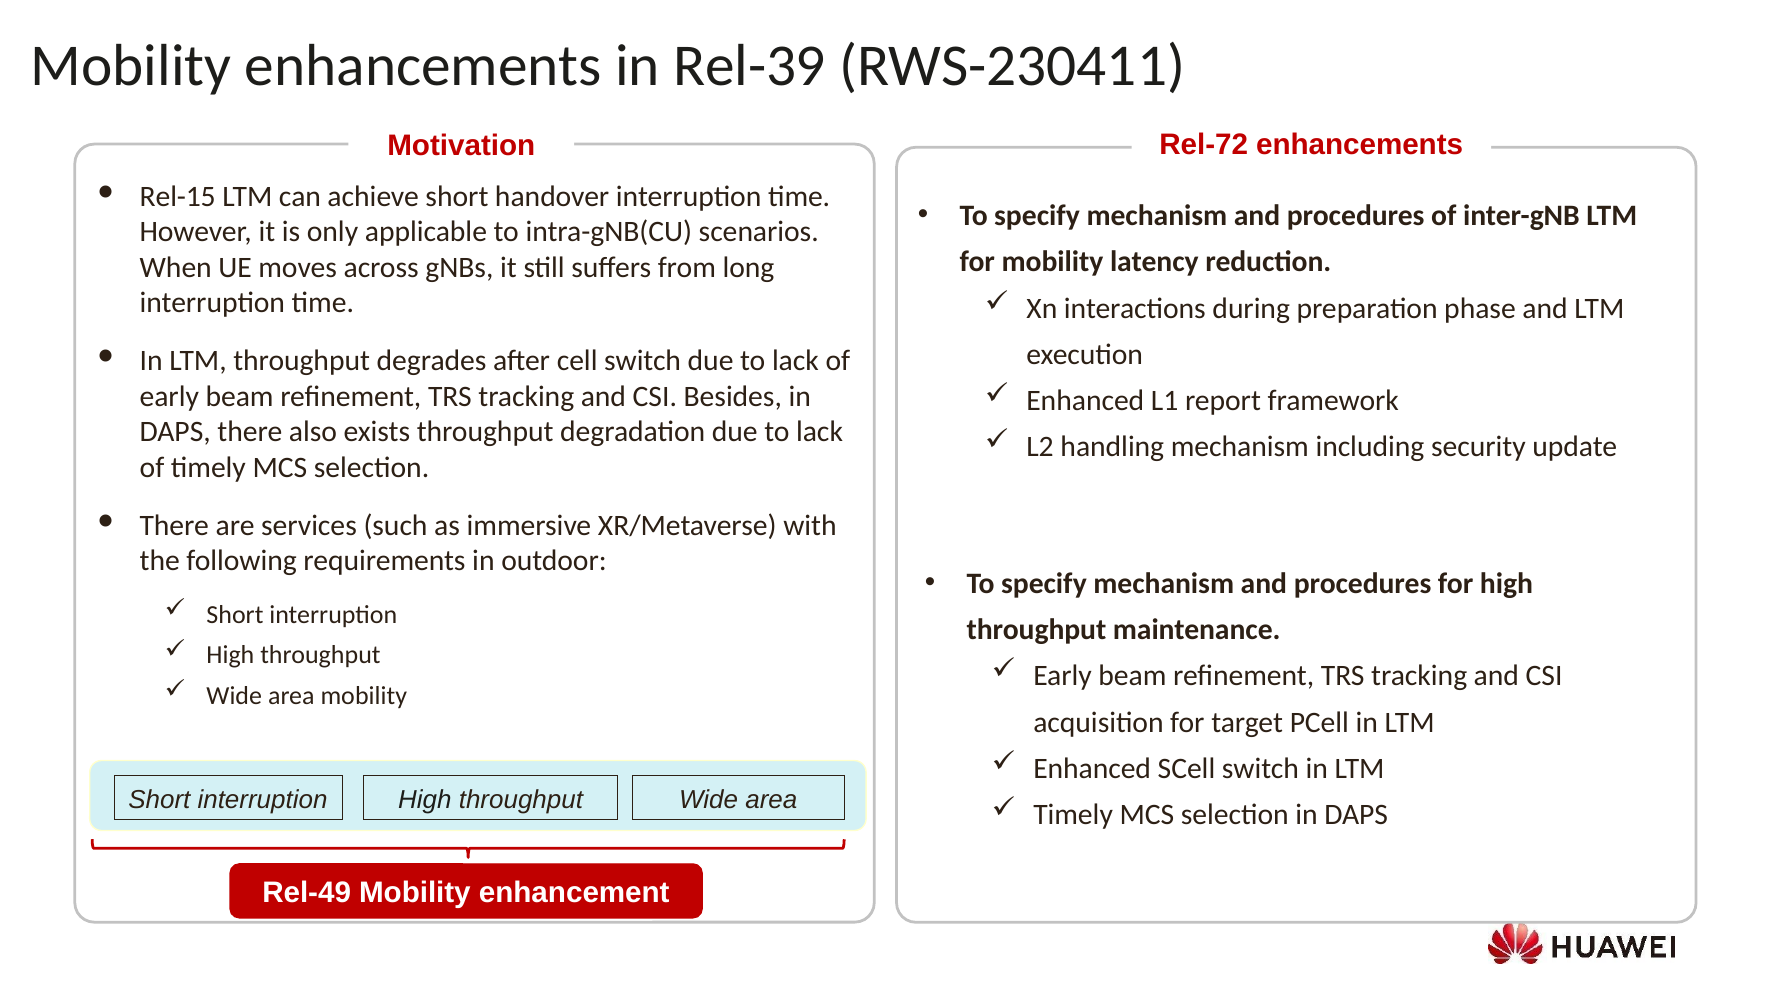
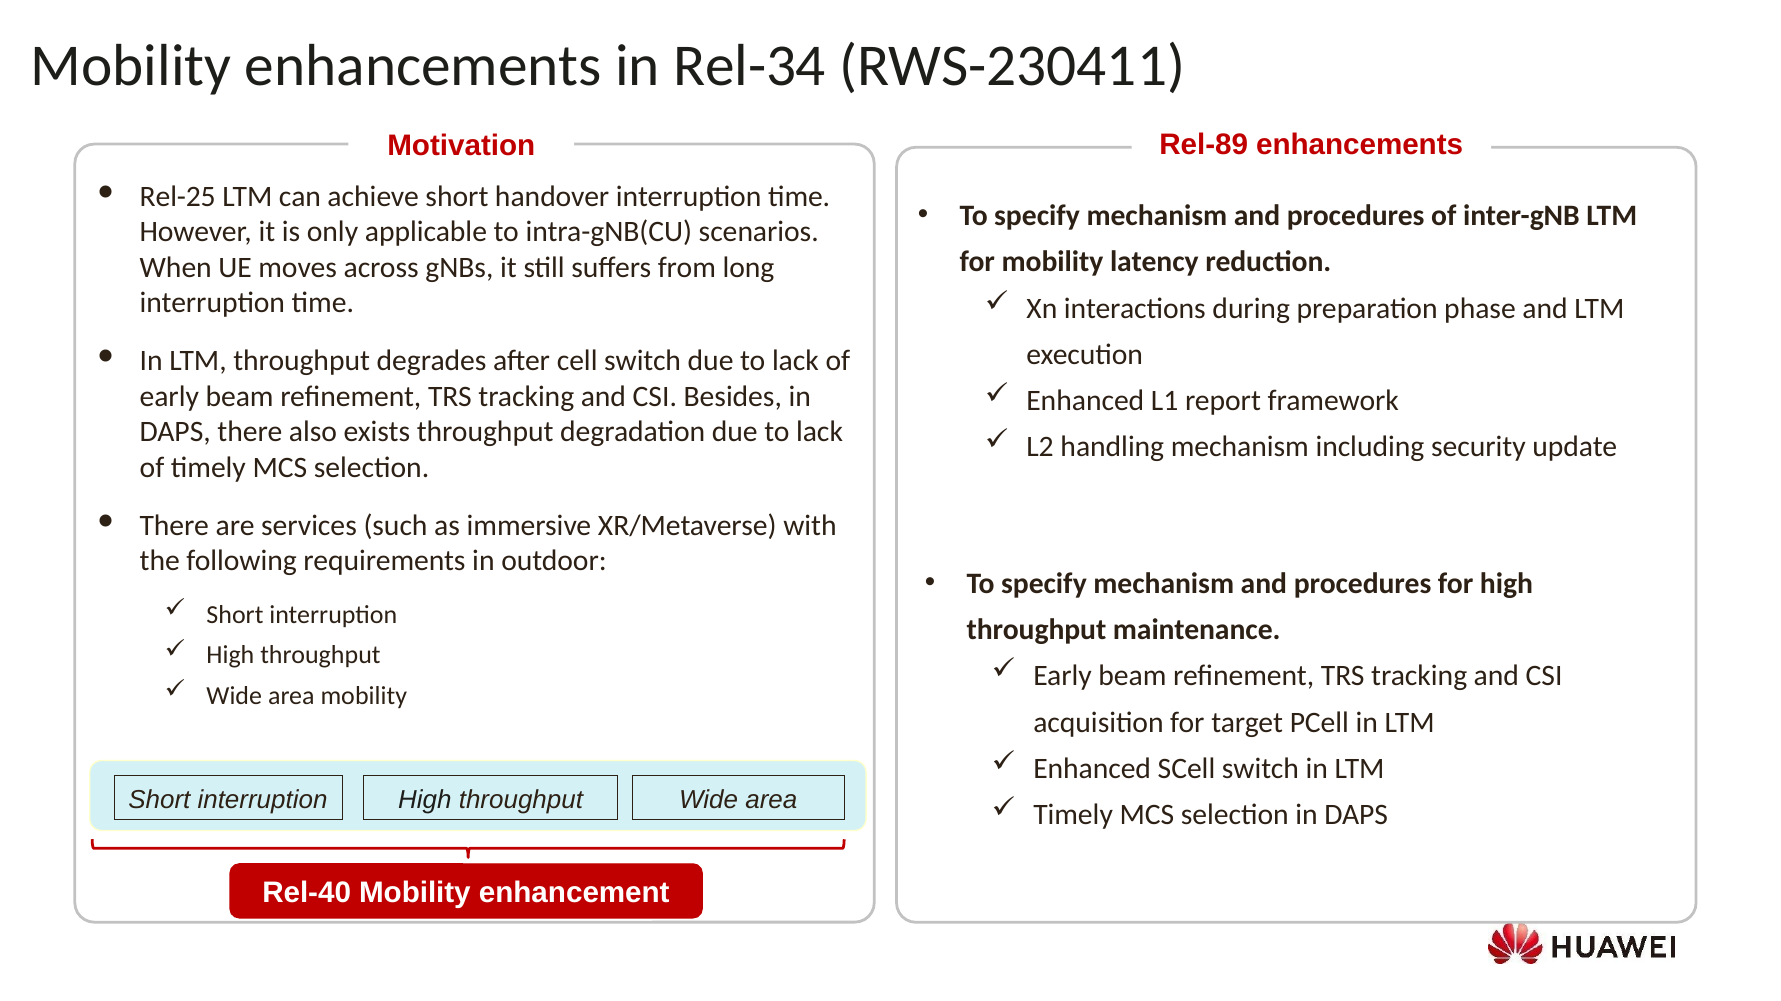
Rel-39: Rel-39 -> Rel-34
Rel-72: Rel-72 -> Rel-89
Rel-15: Rel-15 -> Rel-25
Rel-49: Rel-49 -> Rel-40
